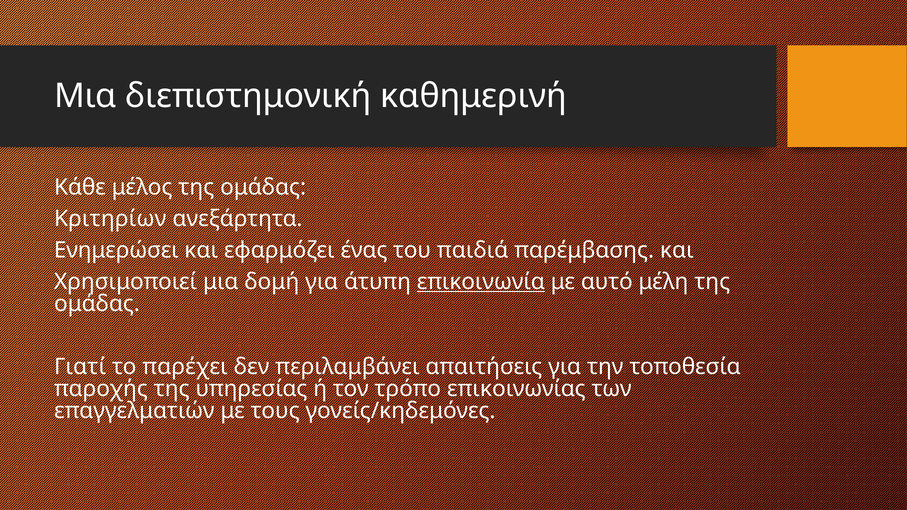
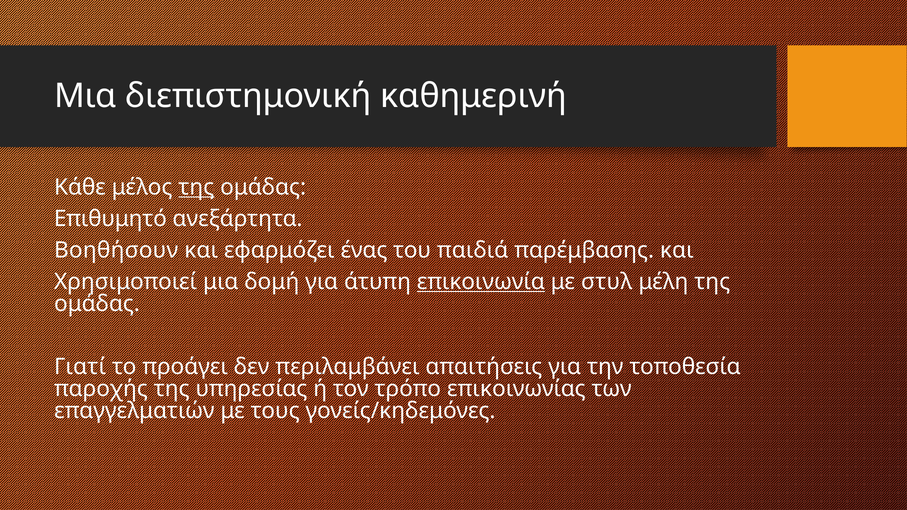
της at (196, 187) underline: none -> present
Κριτηρίων: Κριτηρίων -> Επιθυμητό
Ενημερώσει: Ενημερώσει -> Βοηθήσουν
αυτό: αυτό -> στυλ
παρέχει: παρέχει -> προάγει
